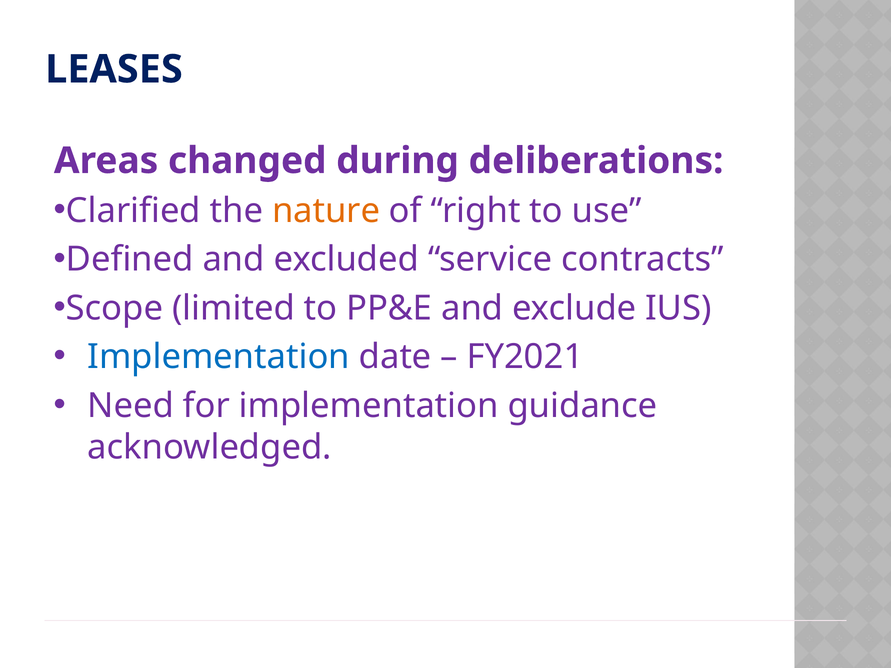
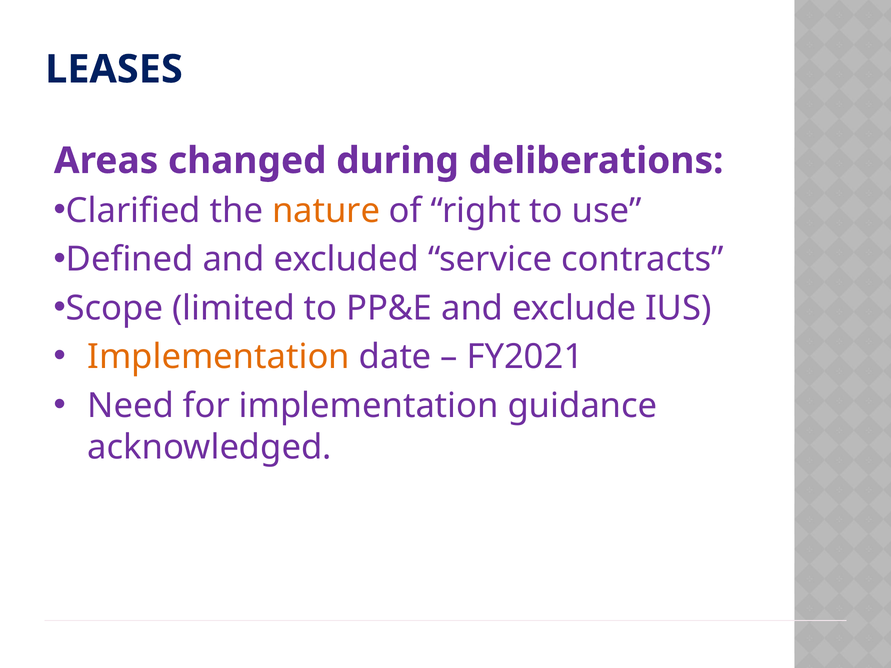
Implementation at (219, 357) colour: blue -> orange
